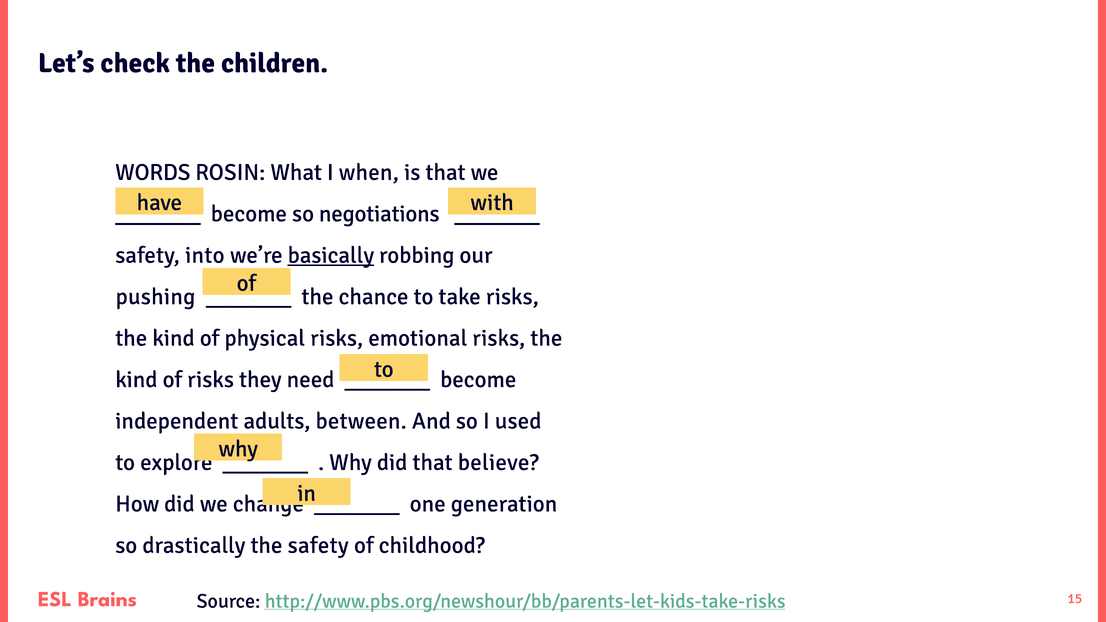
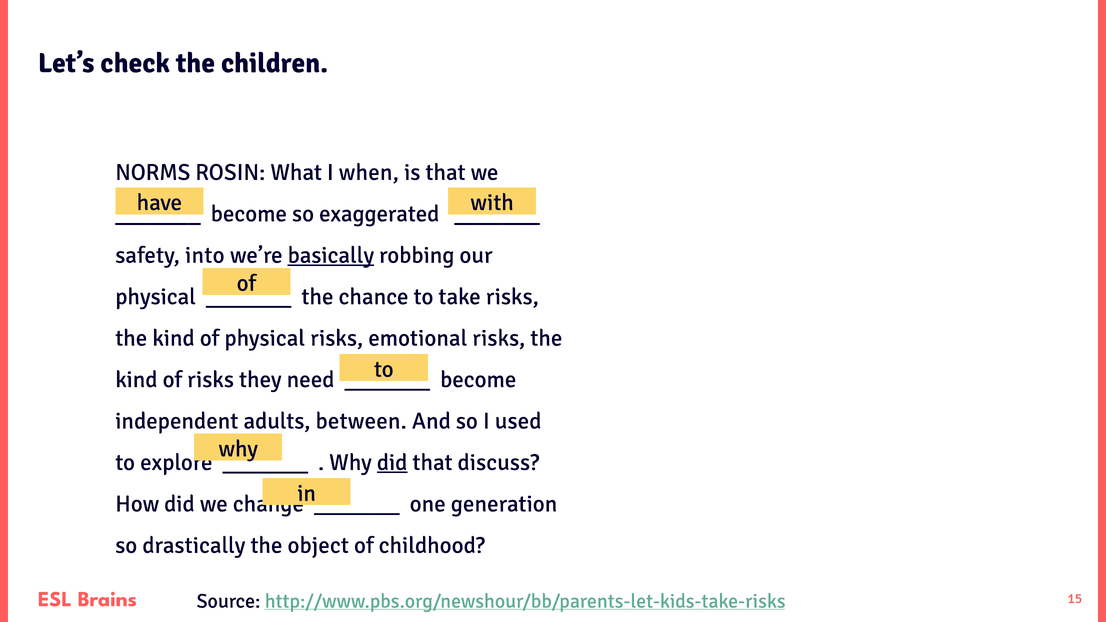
WORDS: WORDS -> NORMS
negotiations: negotiations -> exaggerated
pushing at (155, 297): pushing -> physical
did at (392, 462) underline: none -> present
believe: believe -> discuss
the safety: safety -> object
